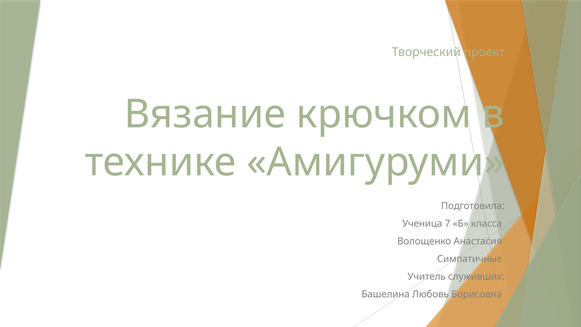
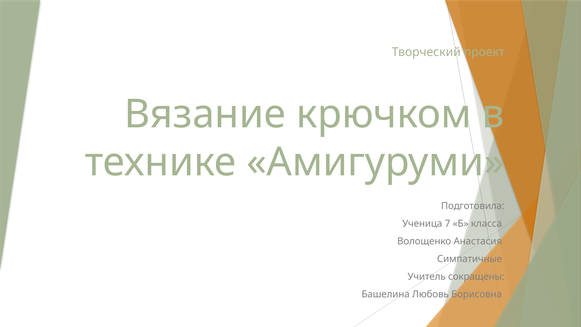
служивших: служивших -> сокращены
